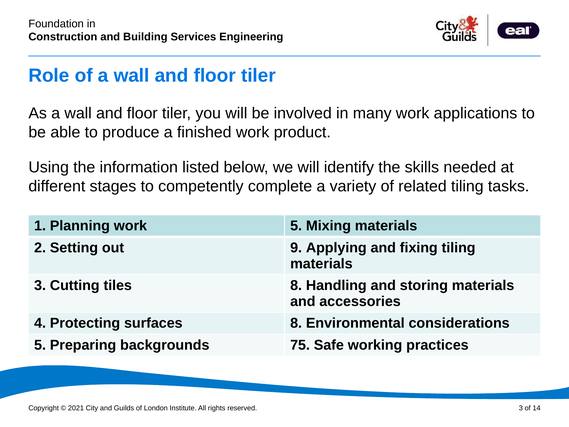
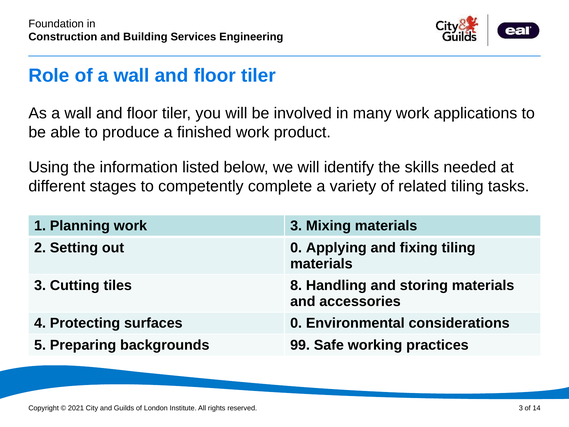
work 5: 5 -> 3
out 9: 9 -> 0
surfaces 8: 8 -> 0
75: 75 -> 99
